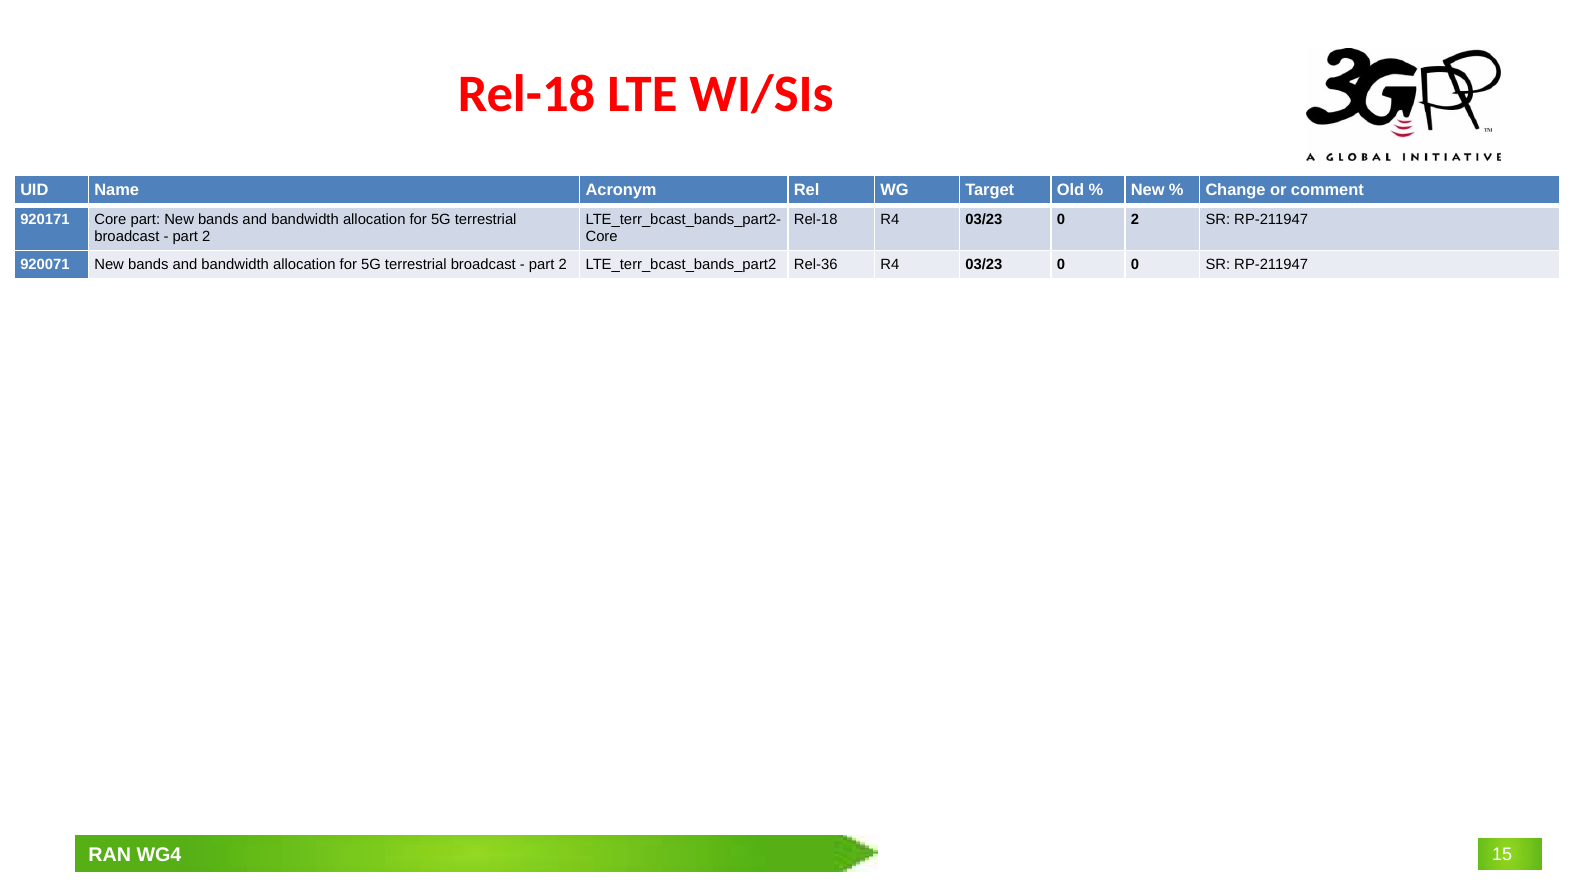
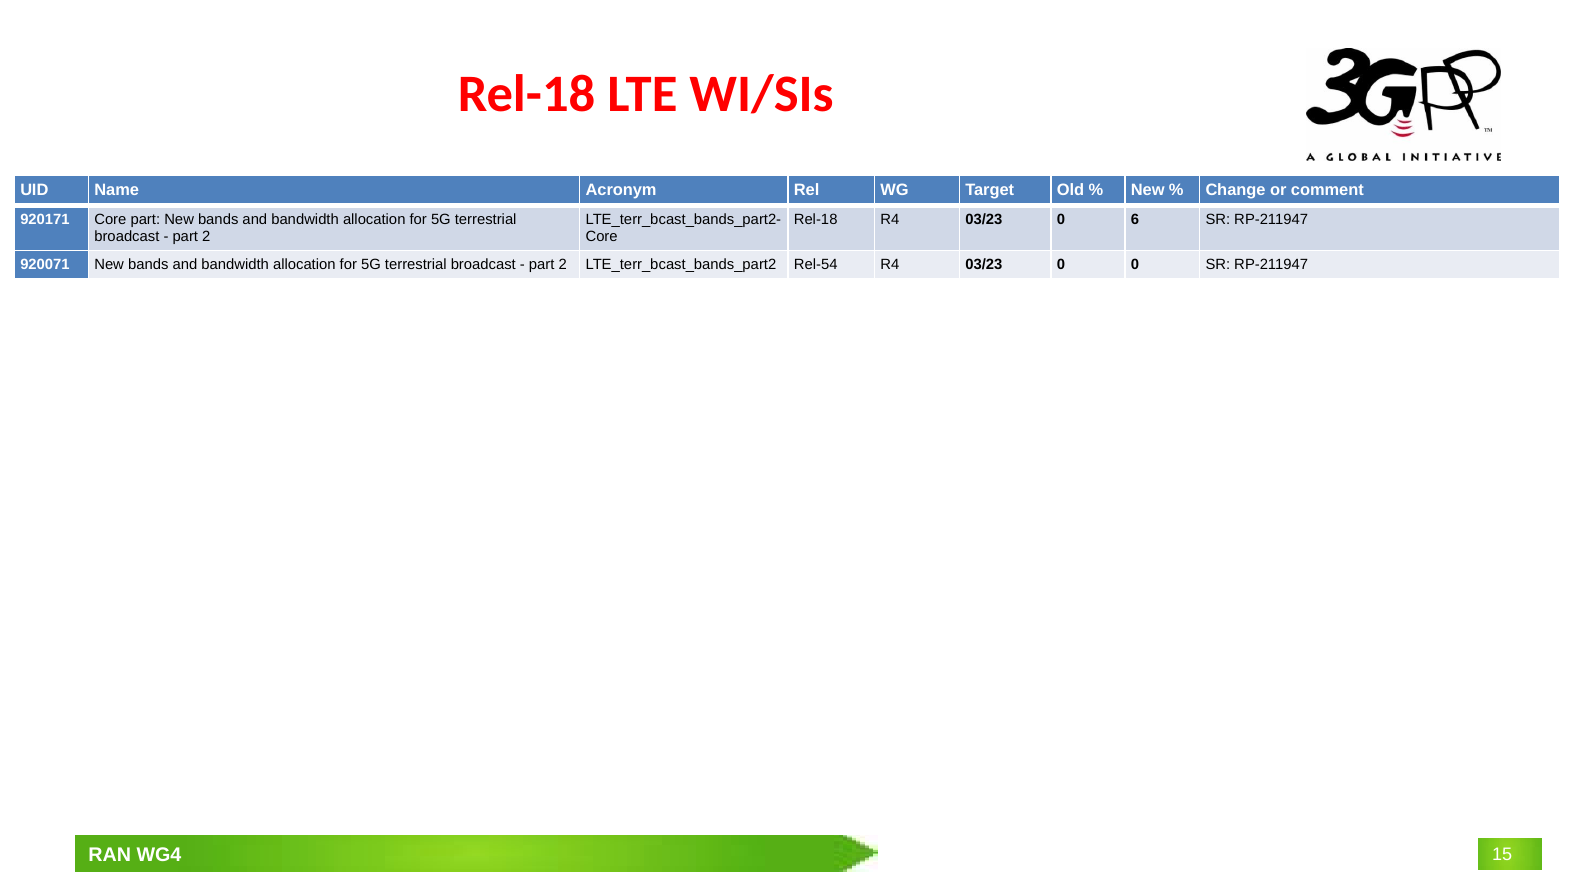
0 2: 2 -> 6
Rel-36: Rel-36 -> Rel-54
